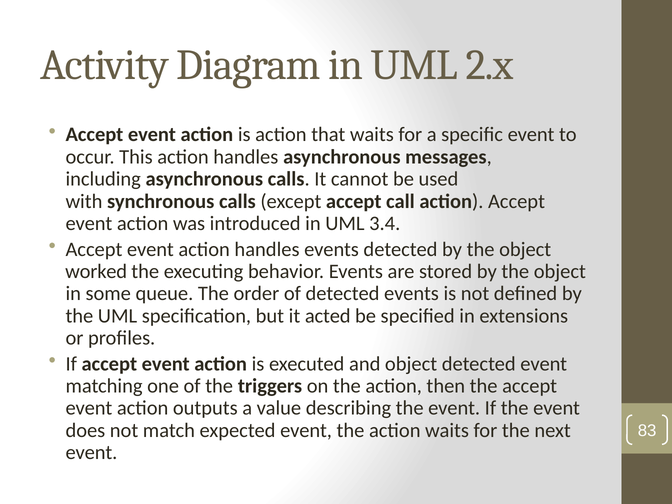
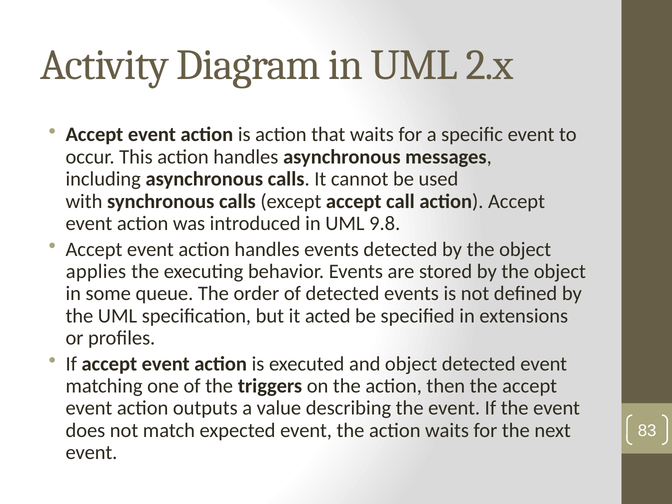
3.4: 3.4 -> 9.8
worked: worked -> applies
